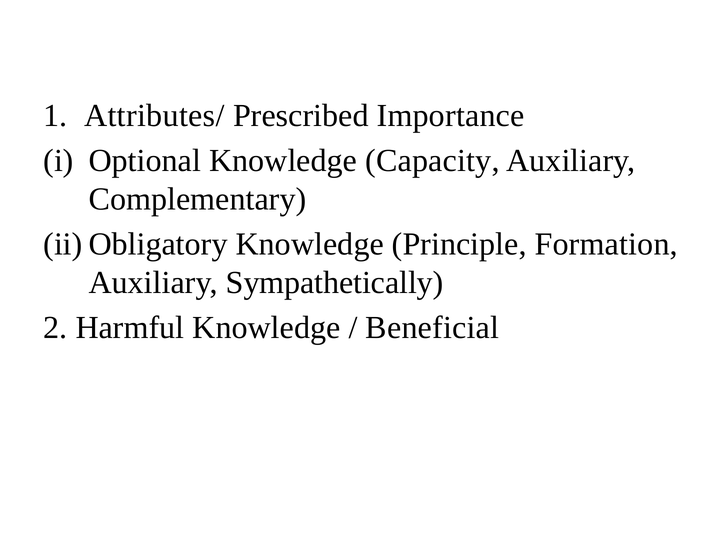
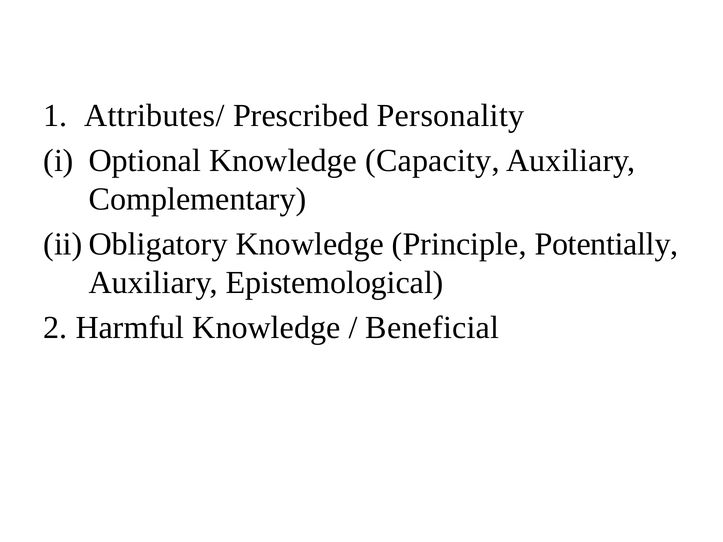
Importance: Importance -> Personality
Formation: Formation -> Potentially
Sympathetically: Sympathetically -> Epistemological
